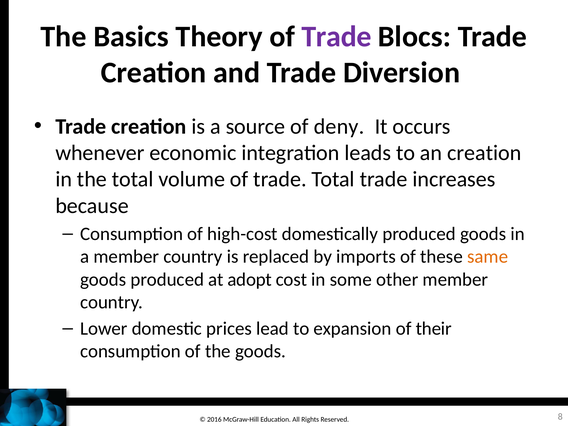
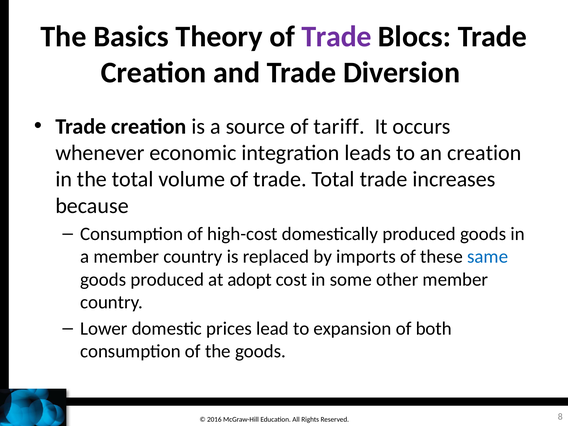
deny: deny -> tariff
same colour: orange -> blue
their: their -> both
